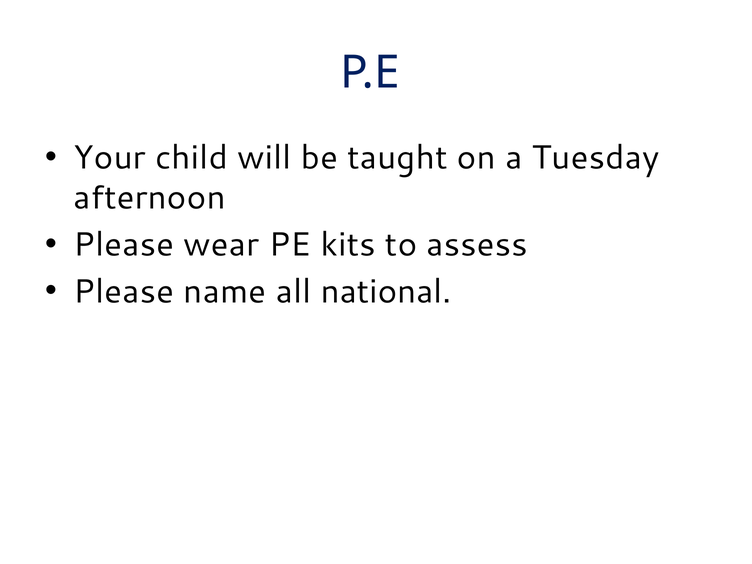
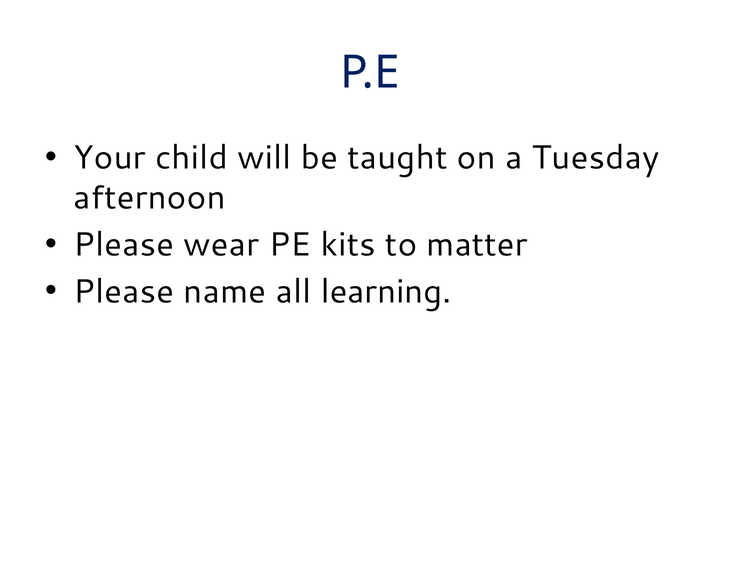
assess: assess -> matter
national: national -> learning
